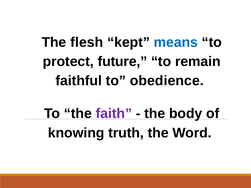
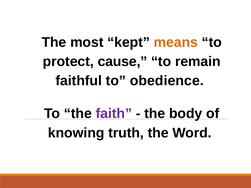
flesh: flesh -> most
means colour: blue -> orange
future: future -> cause
